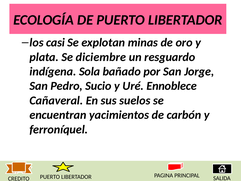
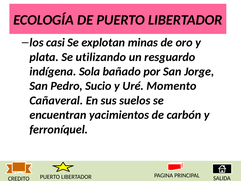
diciembre: diciembre -> utilizando
Ennoblece: Ennoblece -> Momento
